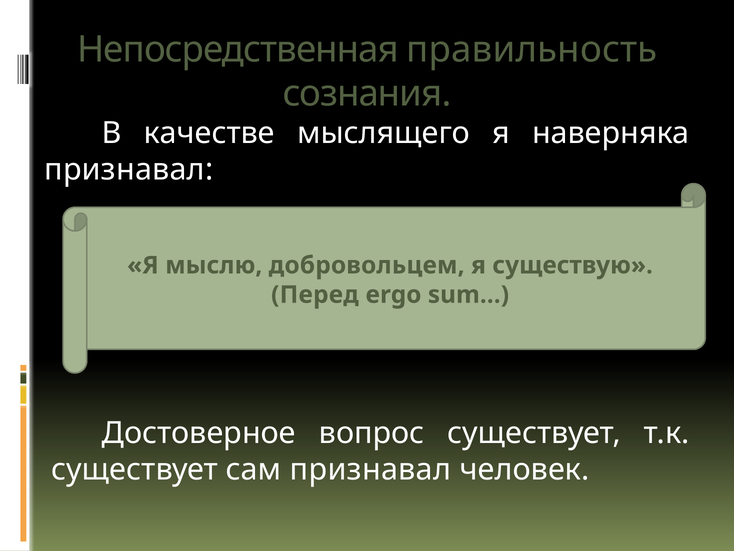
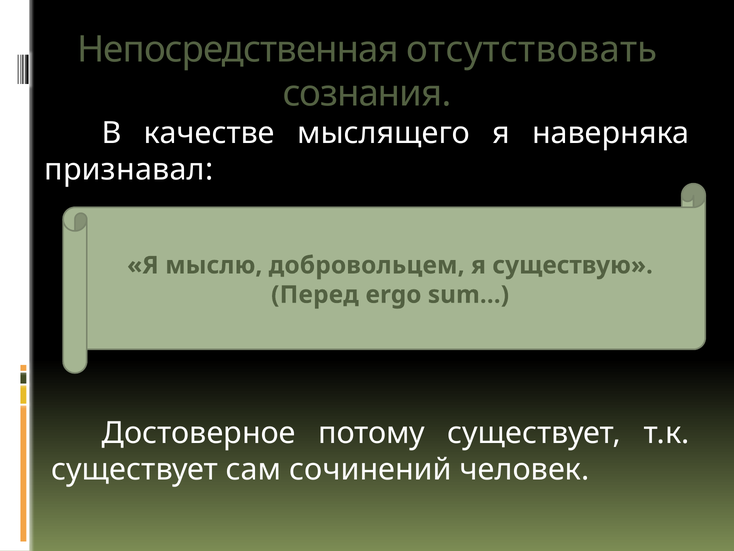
правильность: правильность -> отсутствовать
вопрос: вопрос -> потому
сам признавал: признавал -> сочинений
